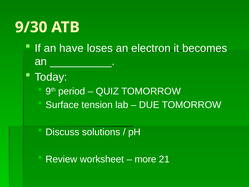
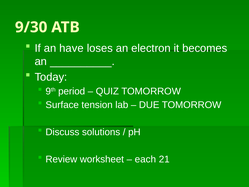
more: more -> each
